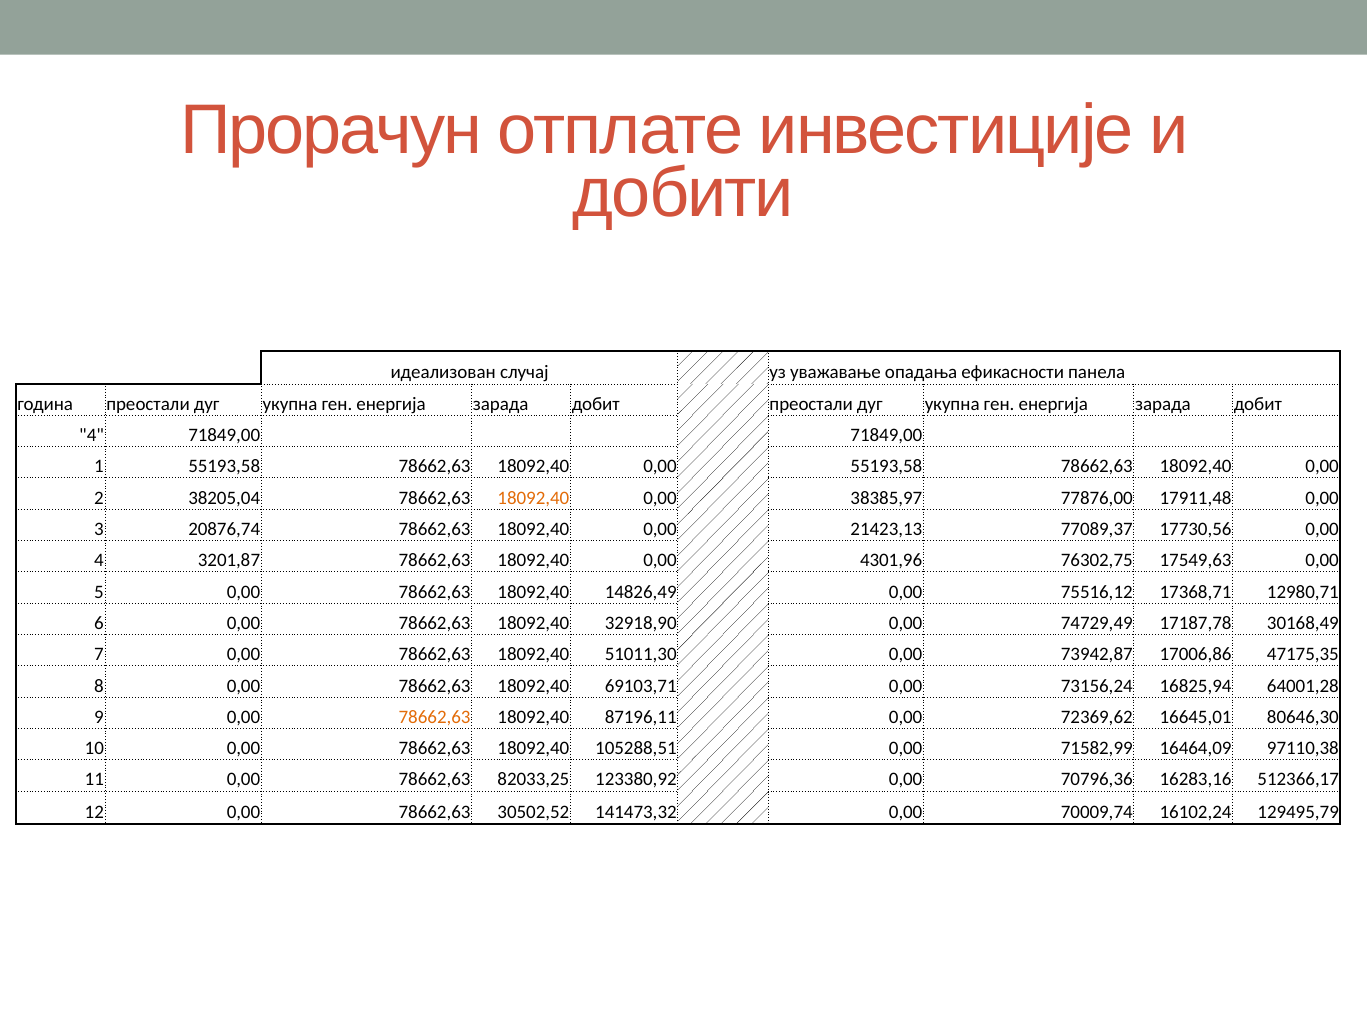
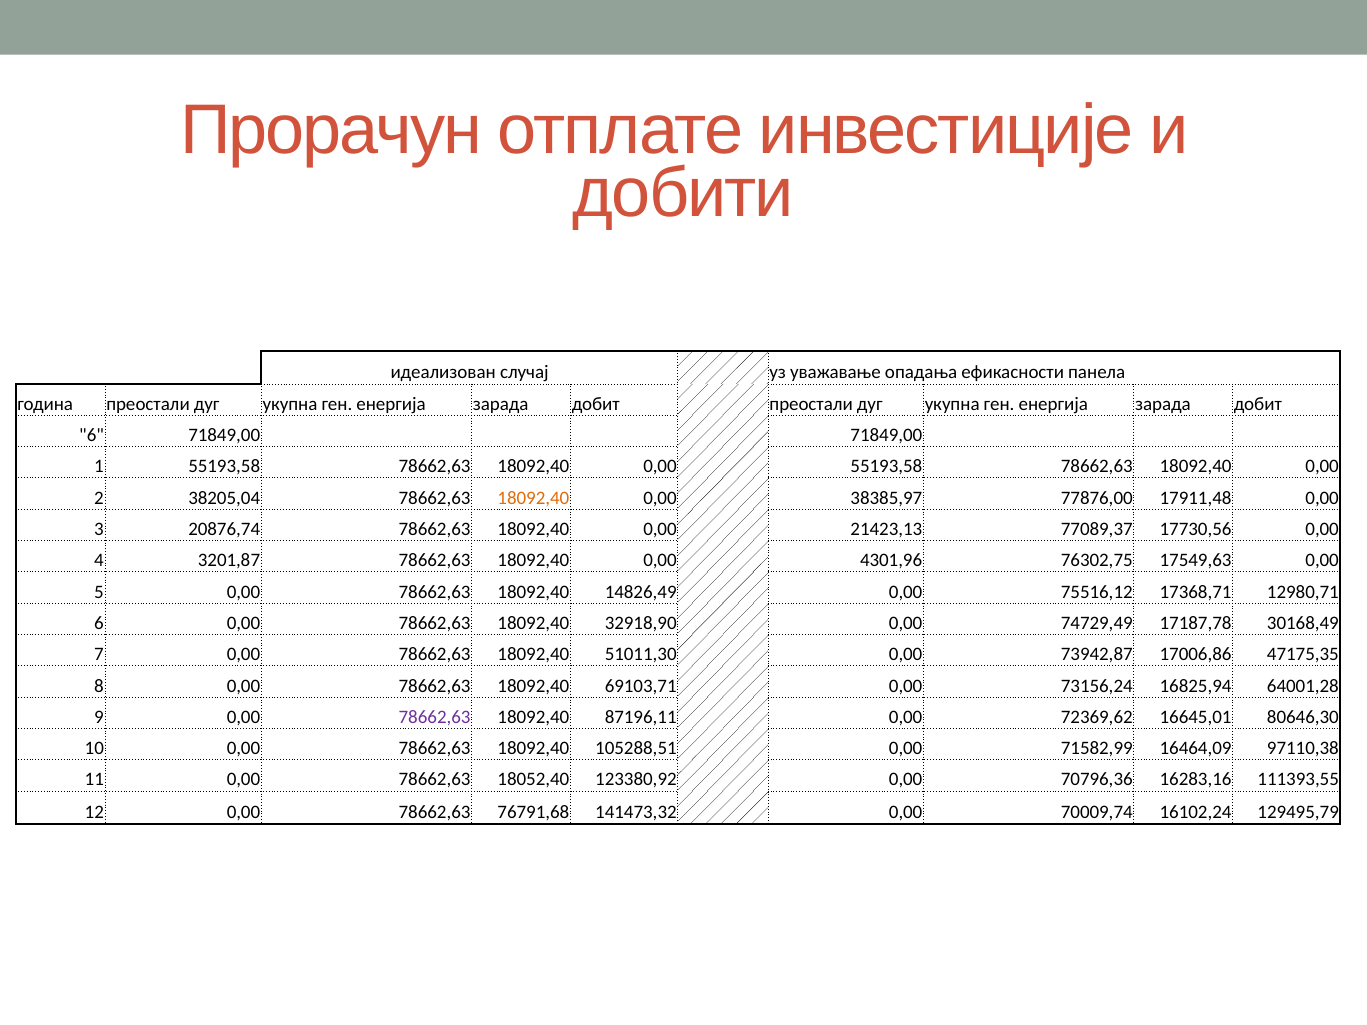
4 at (92, 435): 4 -> 6
78662,63 at (435, 717) colour: orange -> purple
82033,25: 82033,25 -> 18052,40
512366,17: 512366,17 -> 111393,55
30502,52: 30502,52 -> 76791,68
